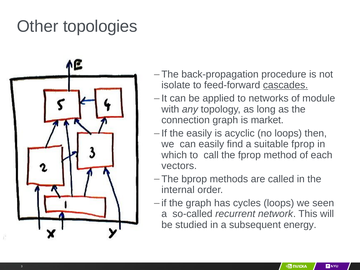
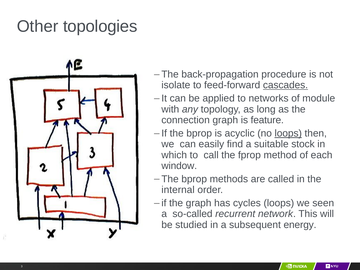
market: market -> feature
If the easily: easily -> bprop
loops at (288, 133) underline: none -> present
suitable fprop: fprop -> stock
vectors: vectors -> window
